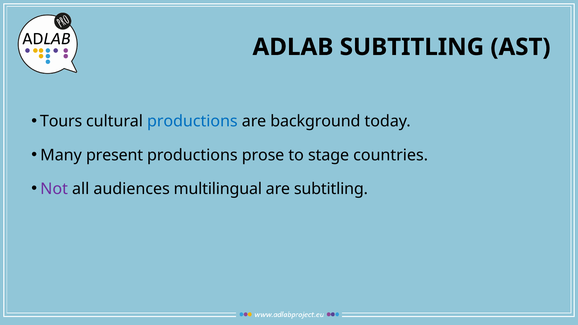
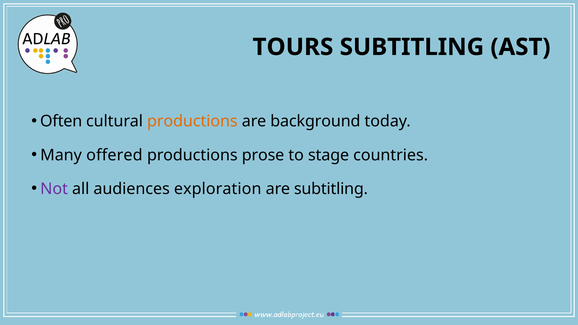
ADLAB: ADLAB -> TOURS
Tours: Tours -> Often
productions at (192, 121) colour: blue -> orange
present: present -> offered
multilingual: multilingual -> exploration
